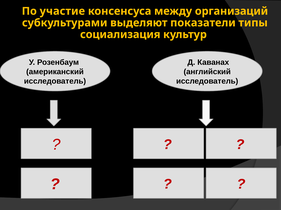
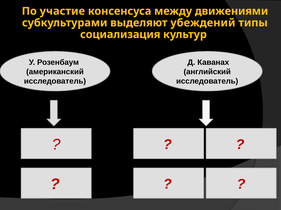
организаций: организаций -> движениями
показатели: показатели -> убеждений
